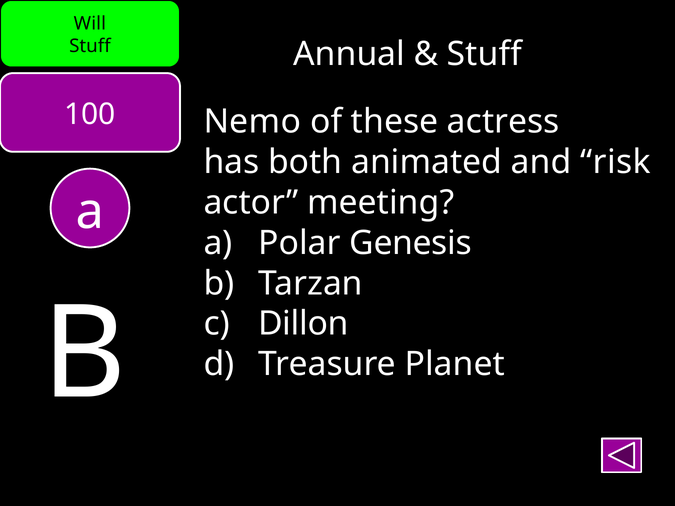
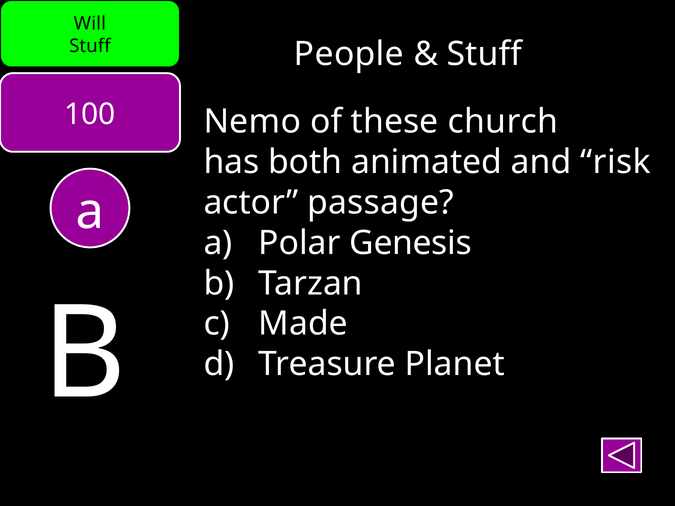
Annual: Annual -> People
actress: actress -> church
meeting: meeting -> passage
Dillon: Dillon -> Made
